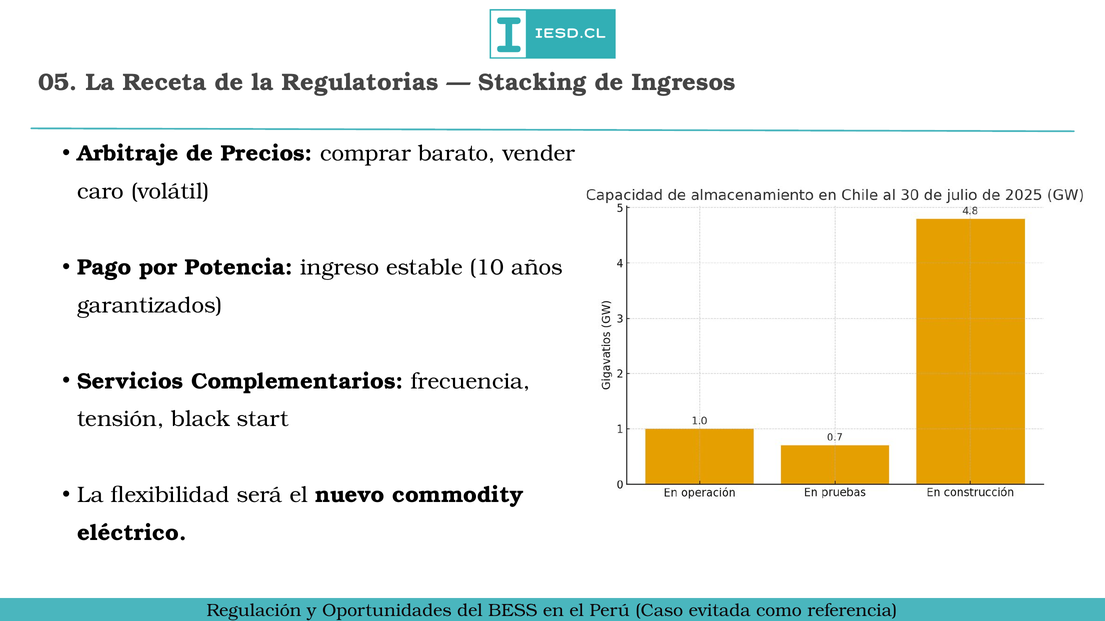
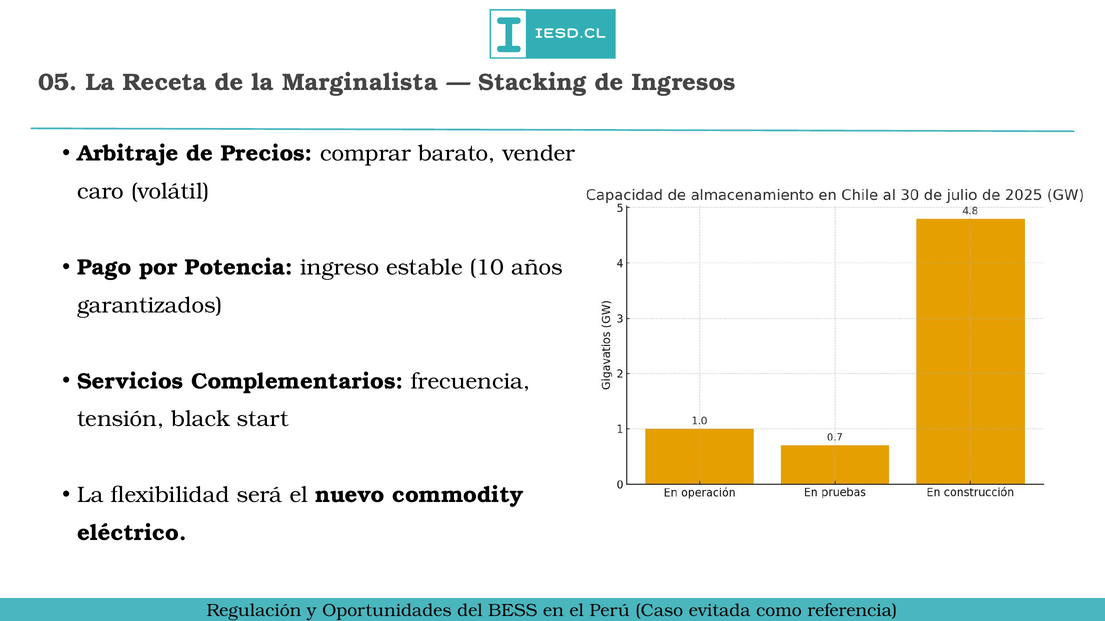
Regulatorias: Regulatorias -> Marginalista
